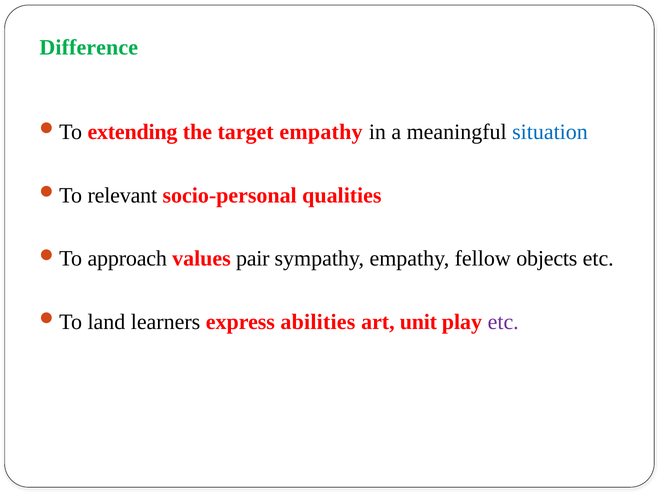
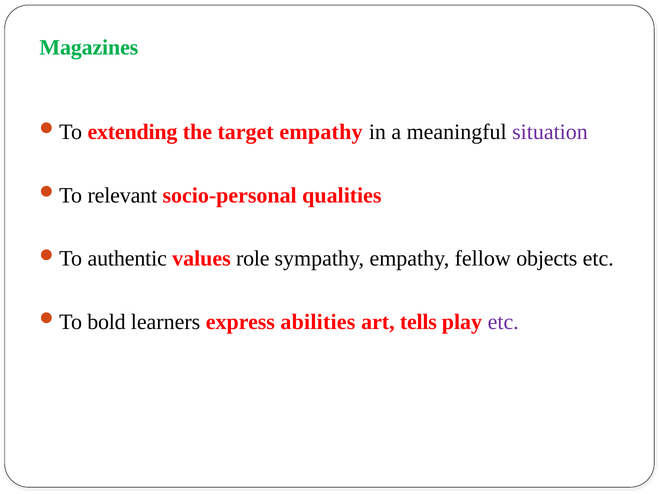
Difference: Difference -> Magazines
situation colour: blue -> purple
approach: approach -> authentic
pair: pair -> role
land: land -> bold
unit: unit -> tells
